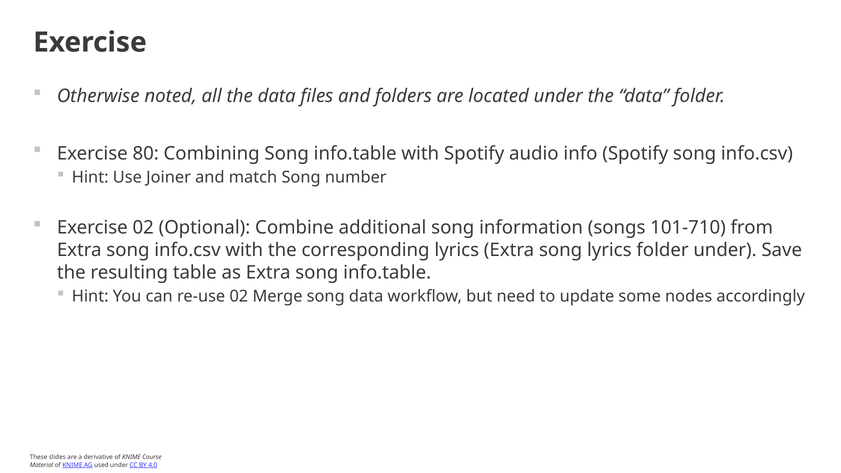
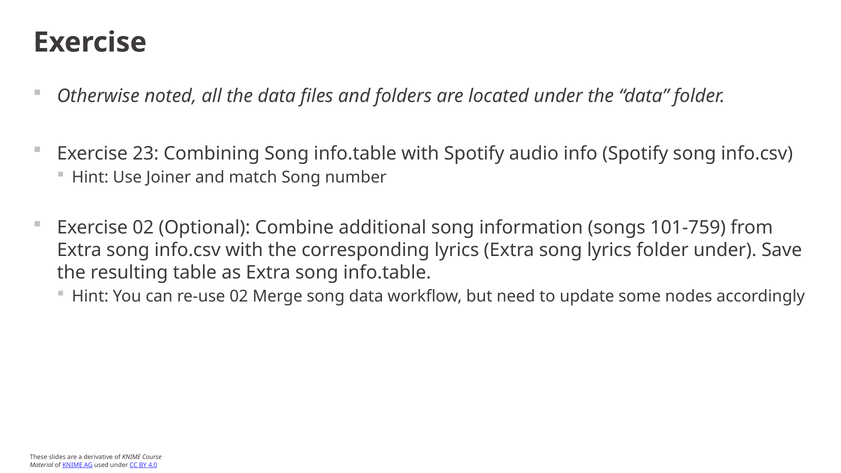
80: 80 -> 23
101-710: 101-710 -> 101-759
